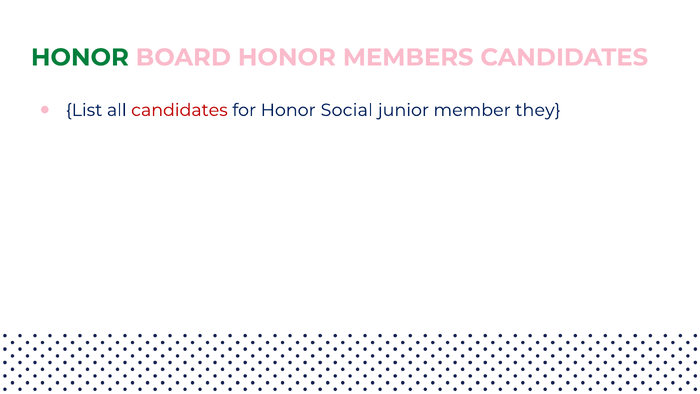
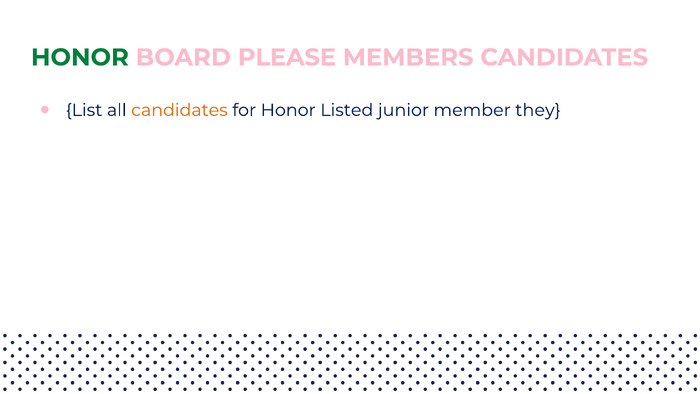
BOARD HONOR: HONOR -> PLEASE
candidates at (179, 110) colour: red -> orange
Social: Social -> Listed
